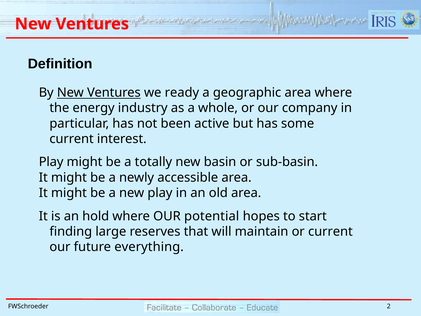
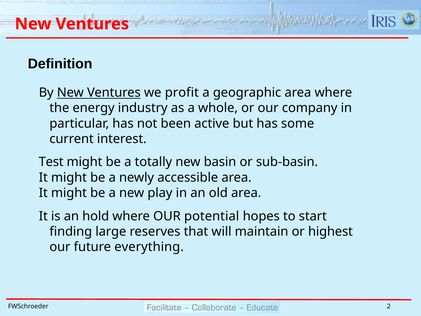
ready: ready -> profit
Play at (51, 162): Play -> Test
or current: current -> highest
